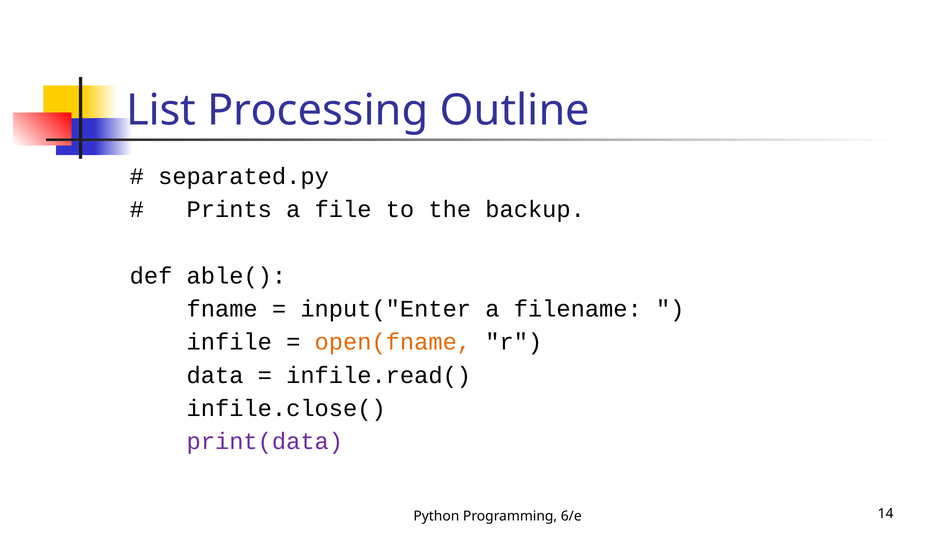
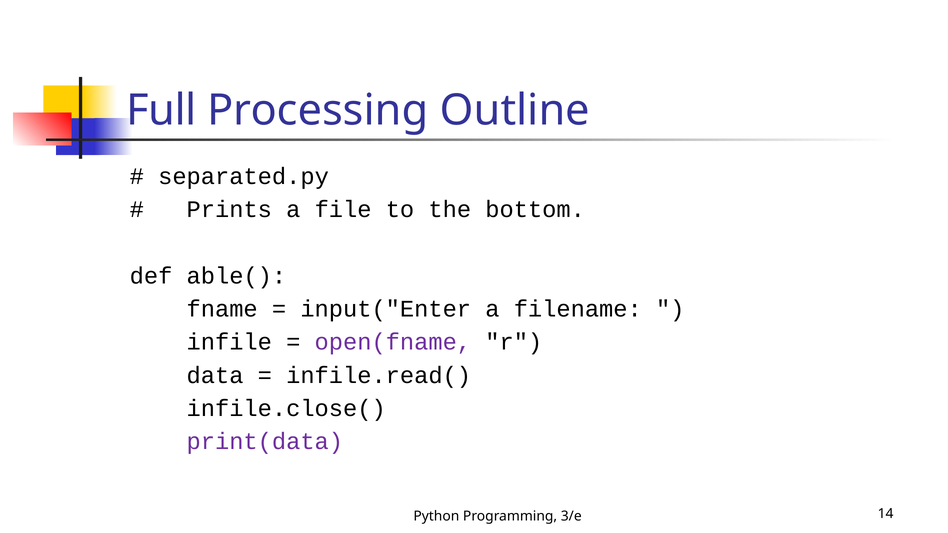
List: List -> Full
backup: backup -> bottom
open(fname colour: orange -> purple
6/e: 6/e -> 3/e
